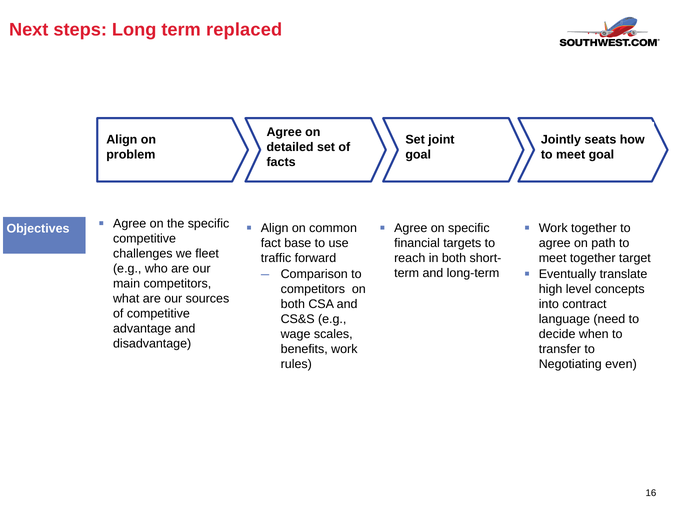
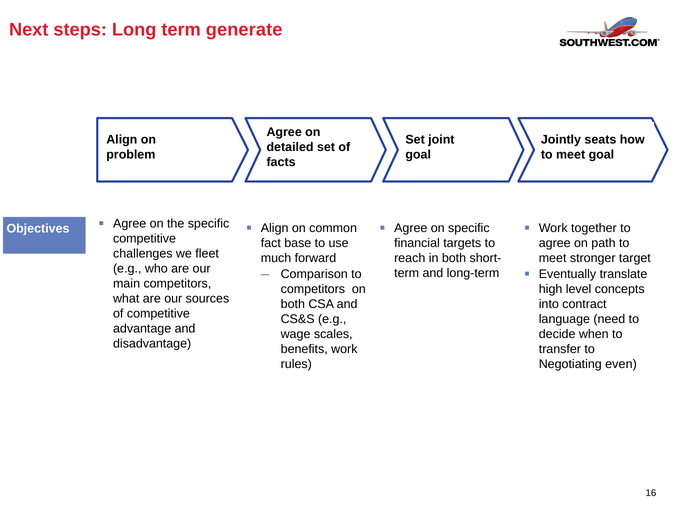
replaced: replaced -> generate
traffic: traffic -> much
meet together: together -> stronger
